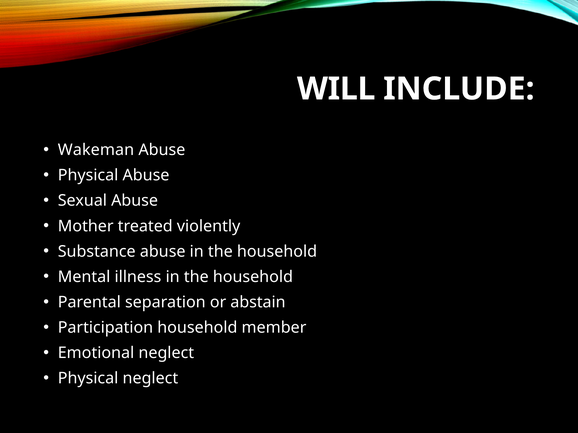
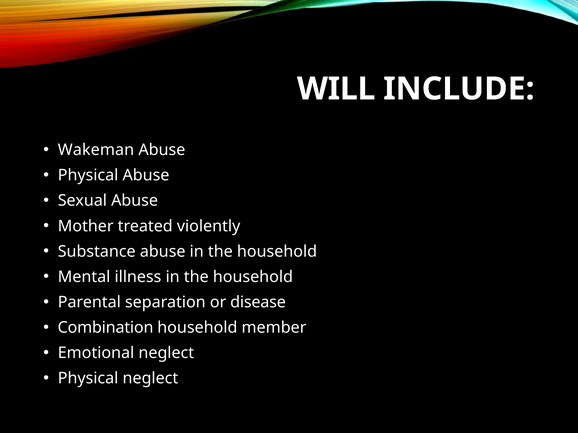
abstain: abstain -> disease
Participation: Participation -> Combination
